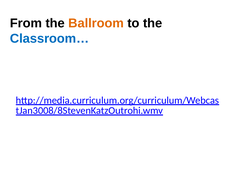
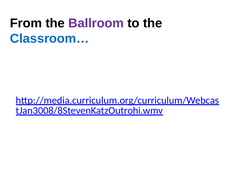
Ballroom colour: orange -> purple
